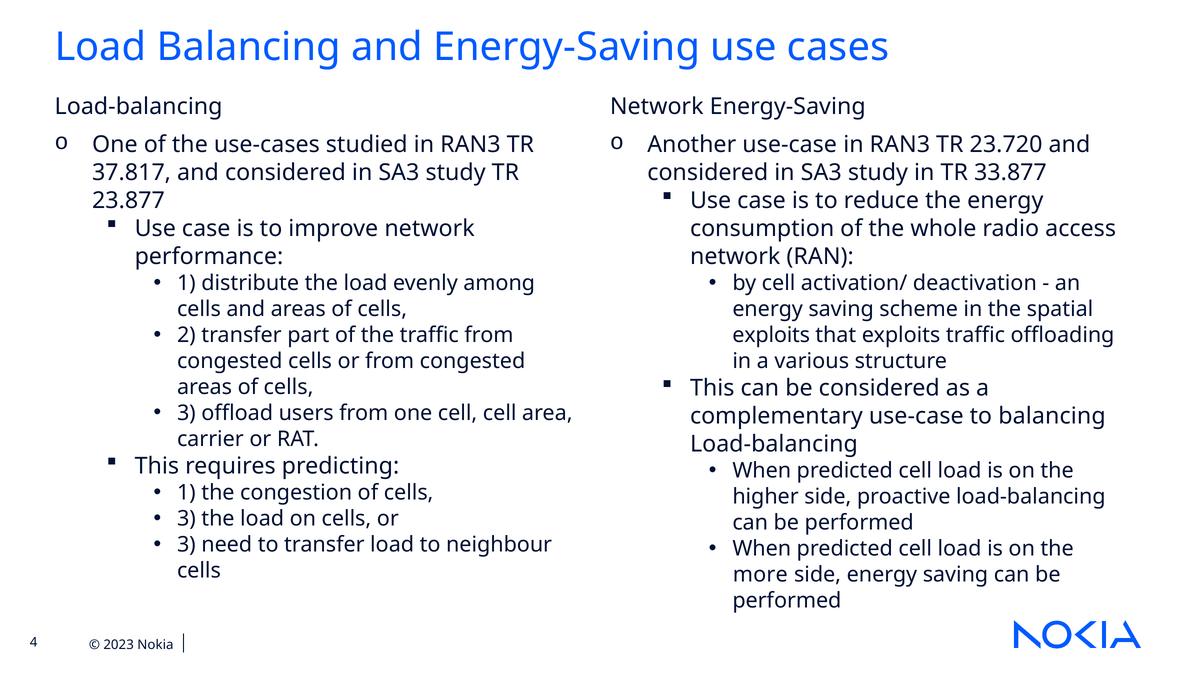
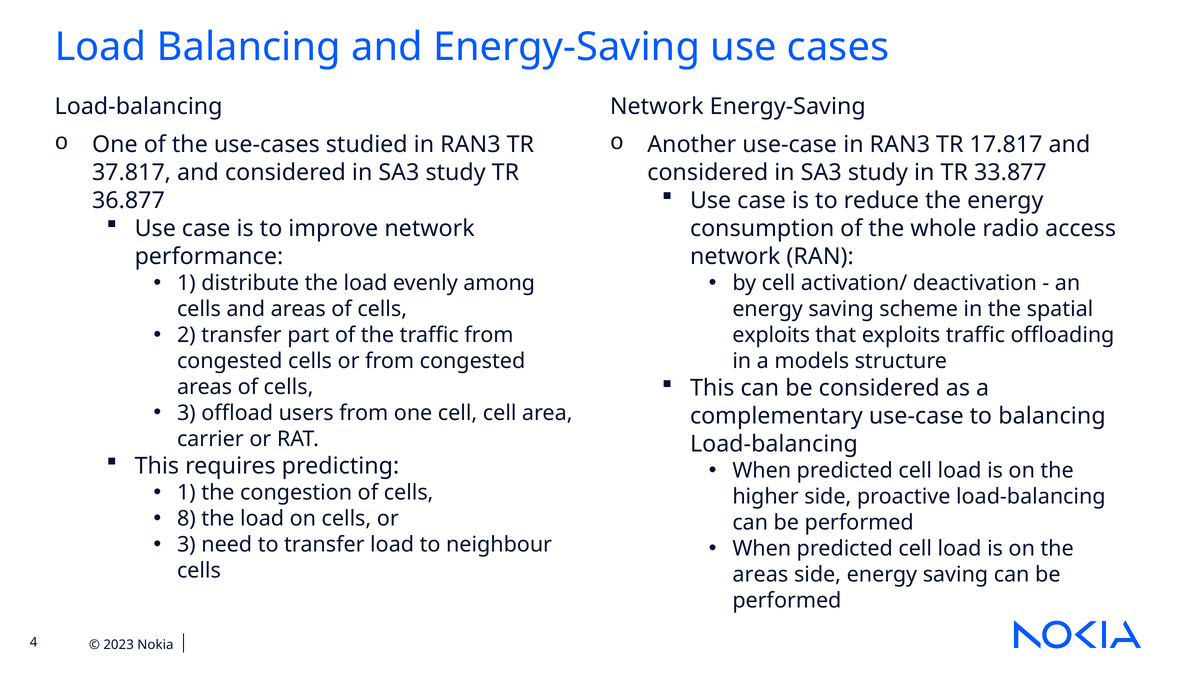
23.720: 23.720 -> 17.817
23.877: 23.877 -> 36.877
various: various -> models
3 at (186, 519): 3 -> 8
more at (760, 574): more -> areas
